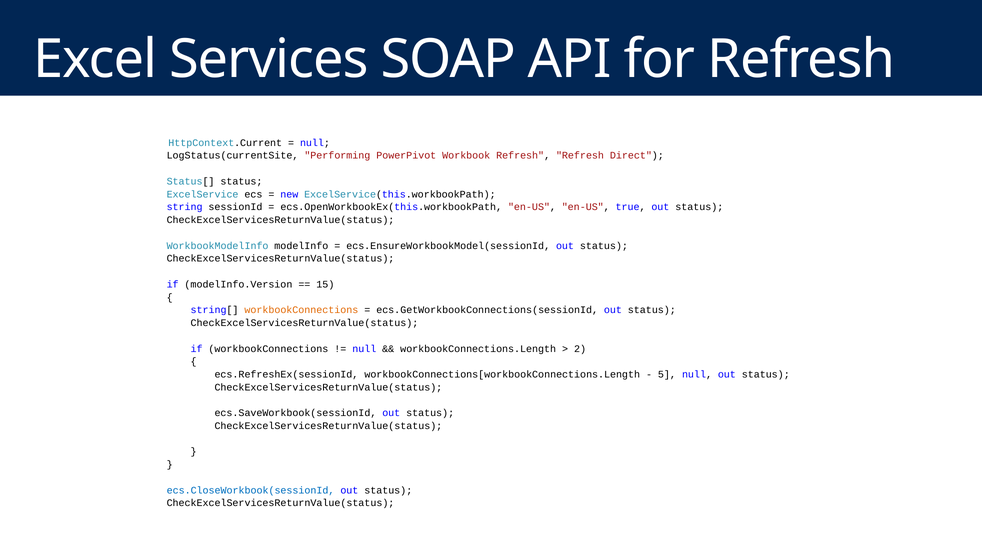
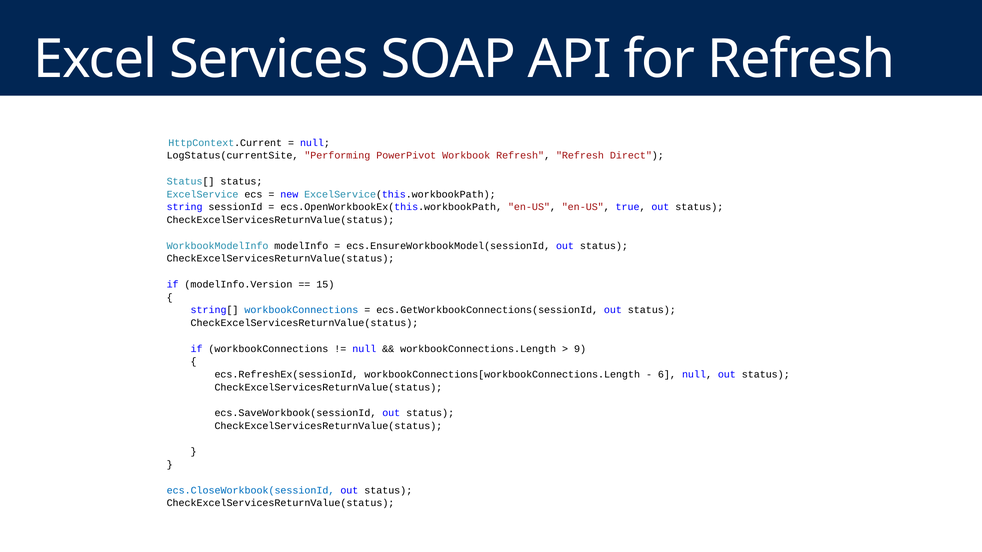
workbookConnections at (301, 310) colour: orange -> blue
2: 2 -> 9
5: 5 -> 6
